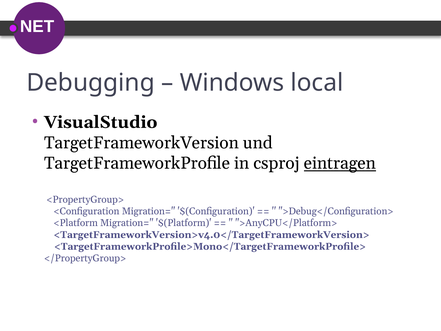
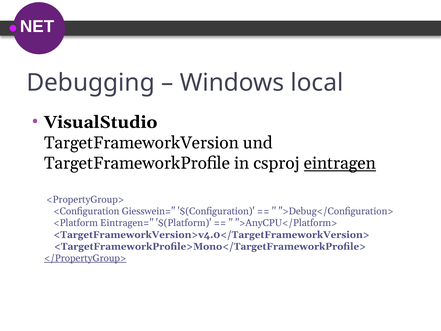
<Configuration Migration=: Migration= -> Giesswein=
<Platform Migration=: Migration= -> Eintragen=
</PropertyGroup> underline: none -> present
